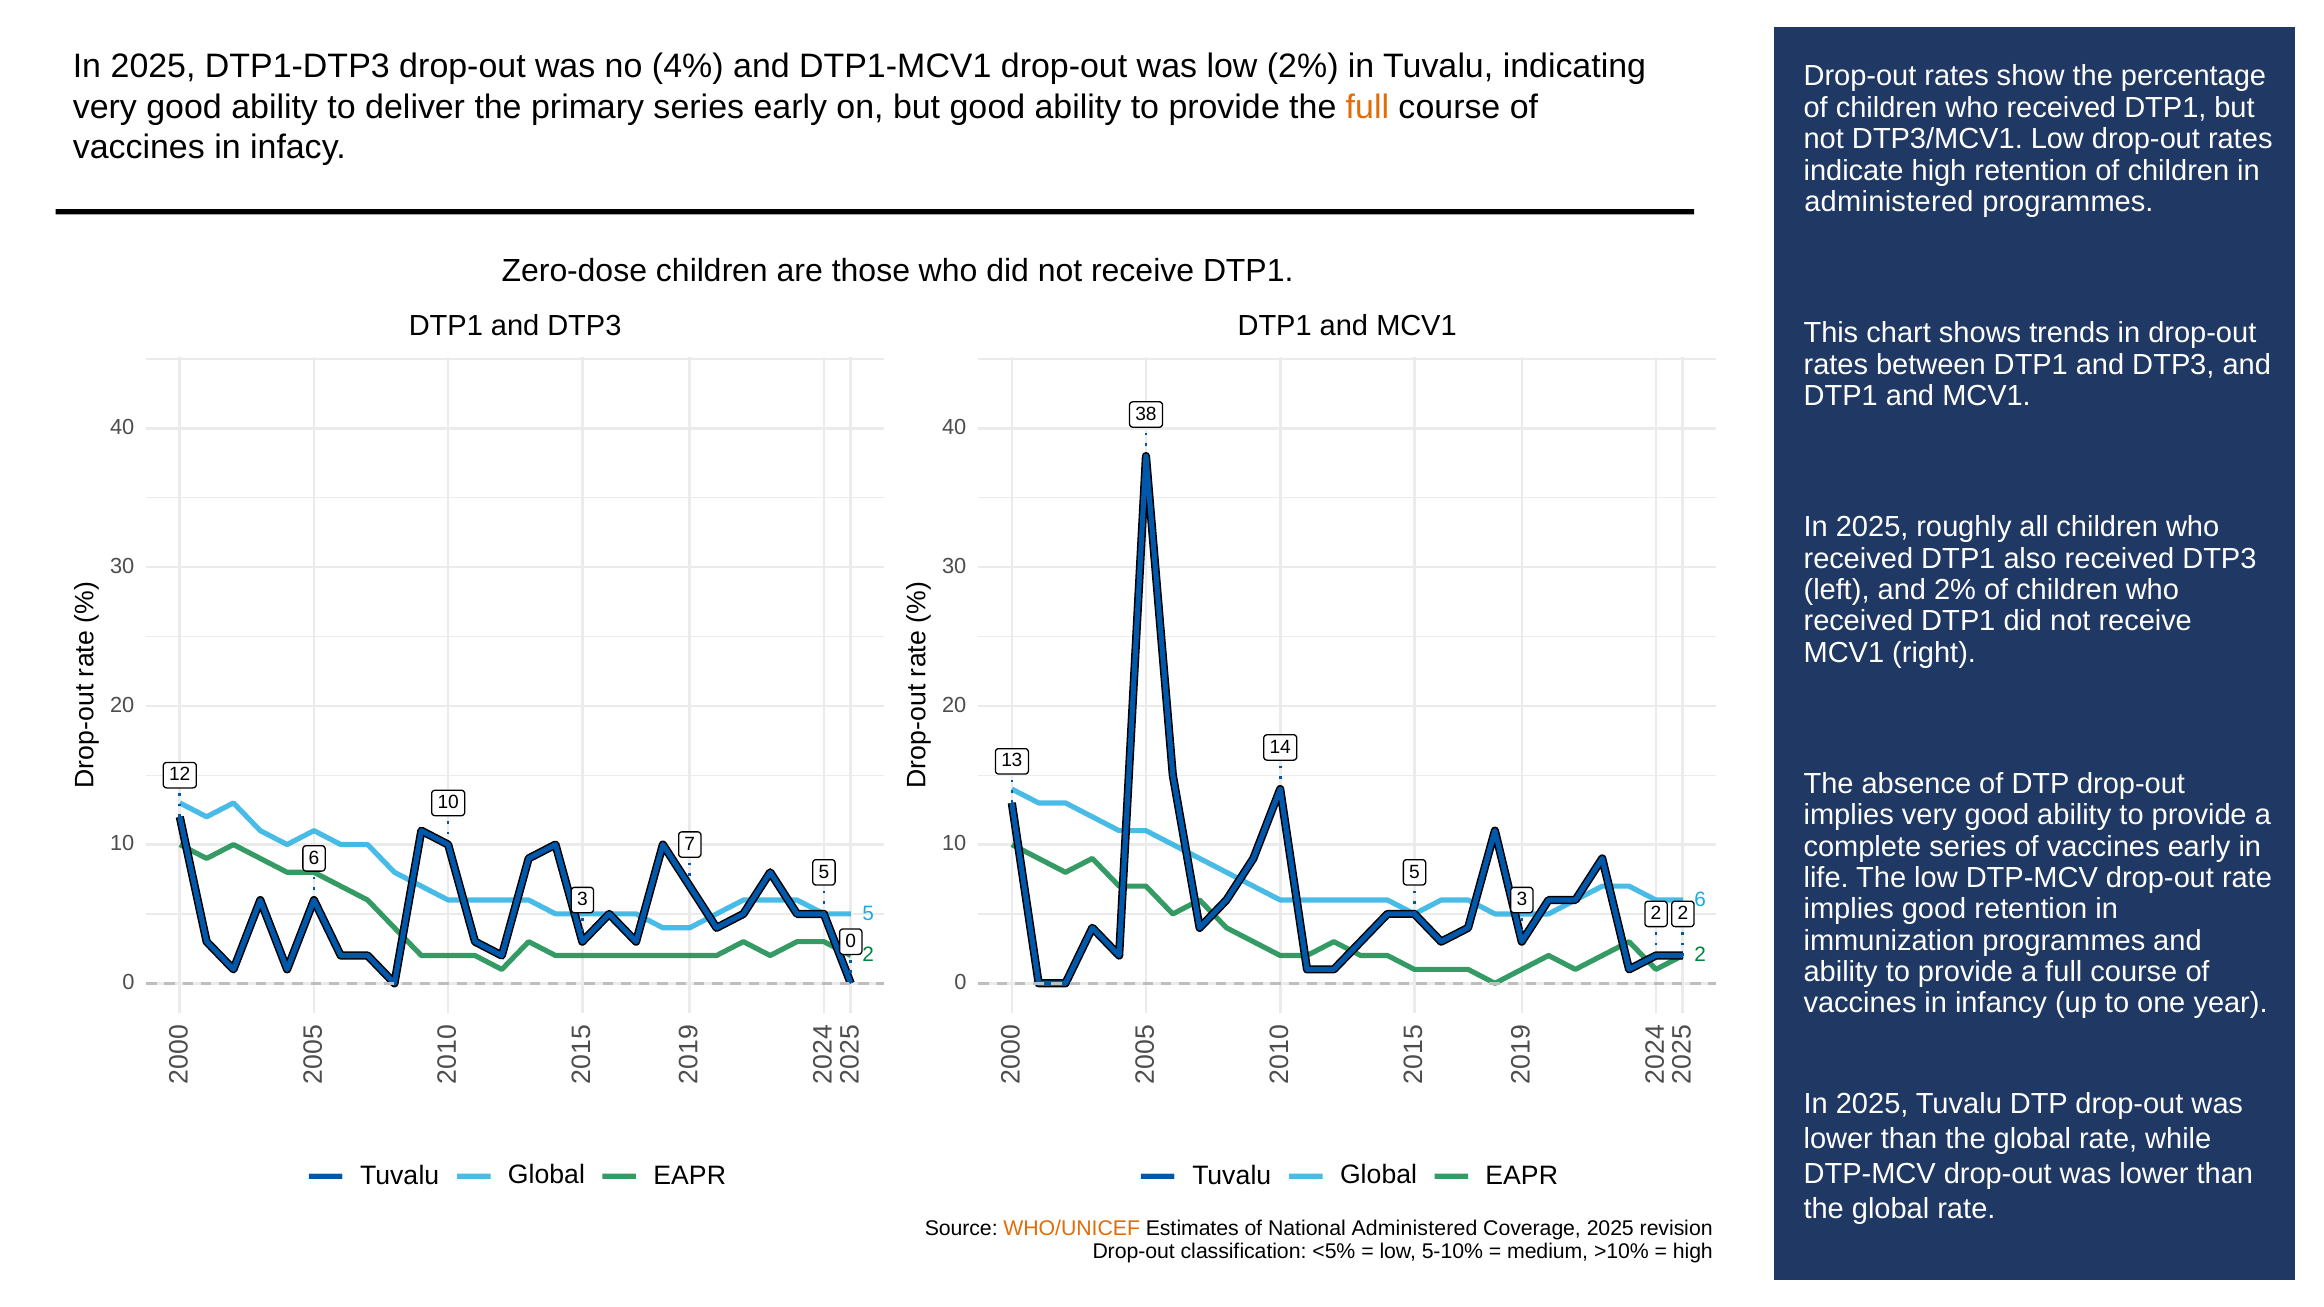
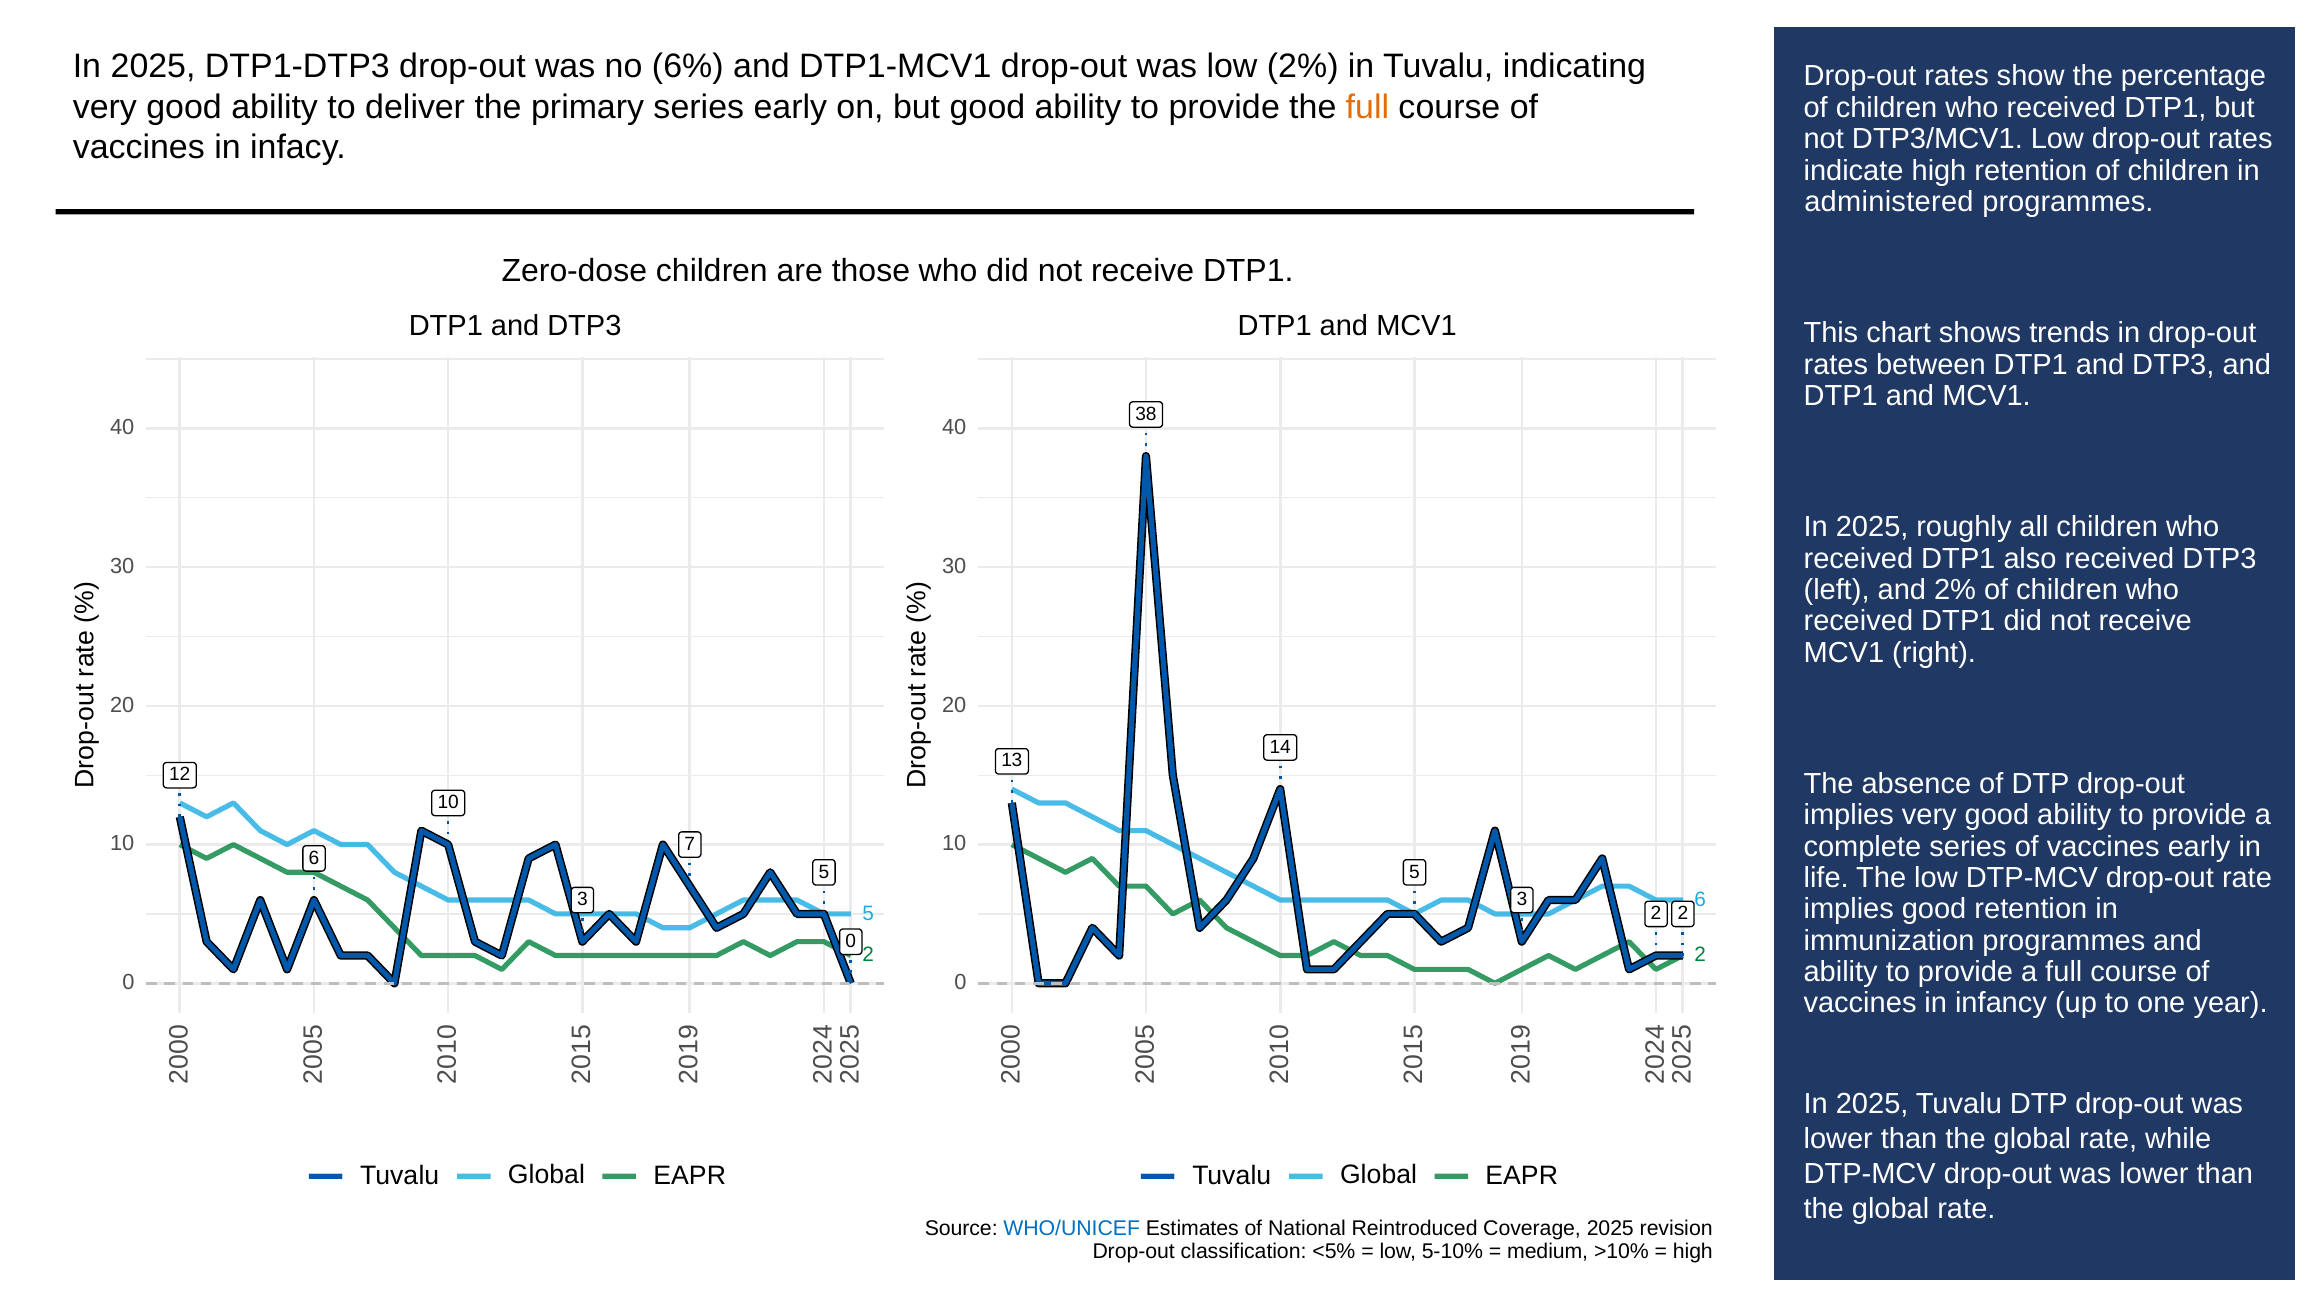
4%: 4% -> 6%
WHO/UNICEF colour: orange -> blue
National Administered: Administered -> Reintroduced
